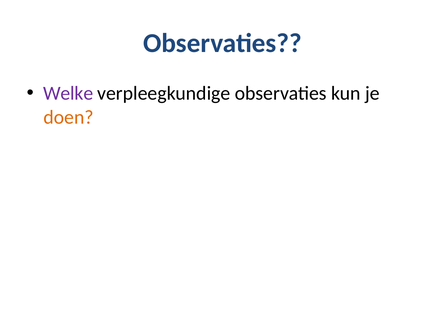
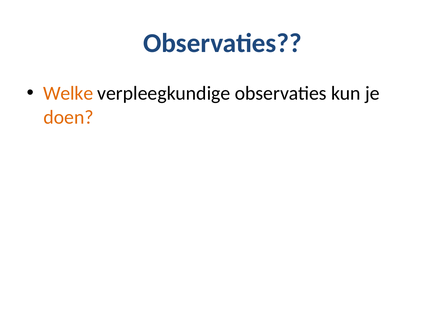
Welke colour: purple -> orange
